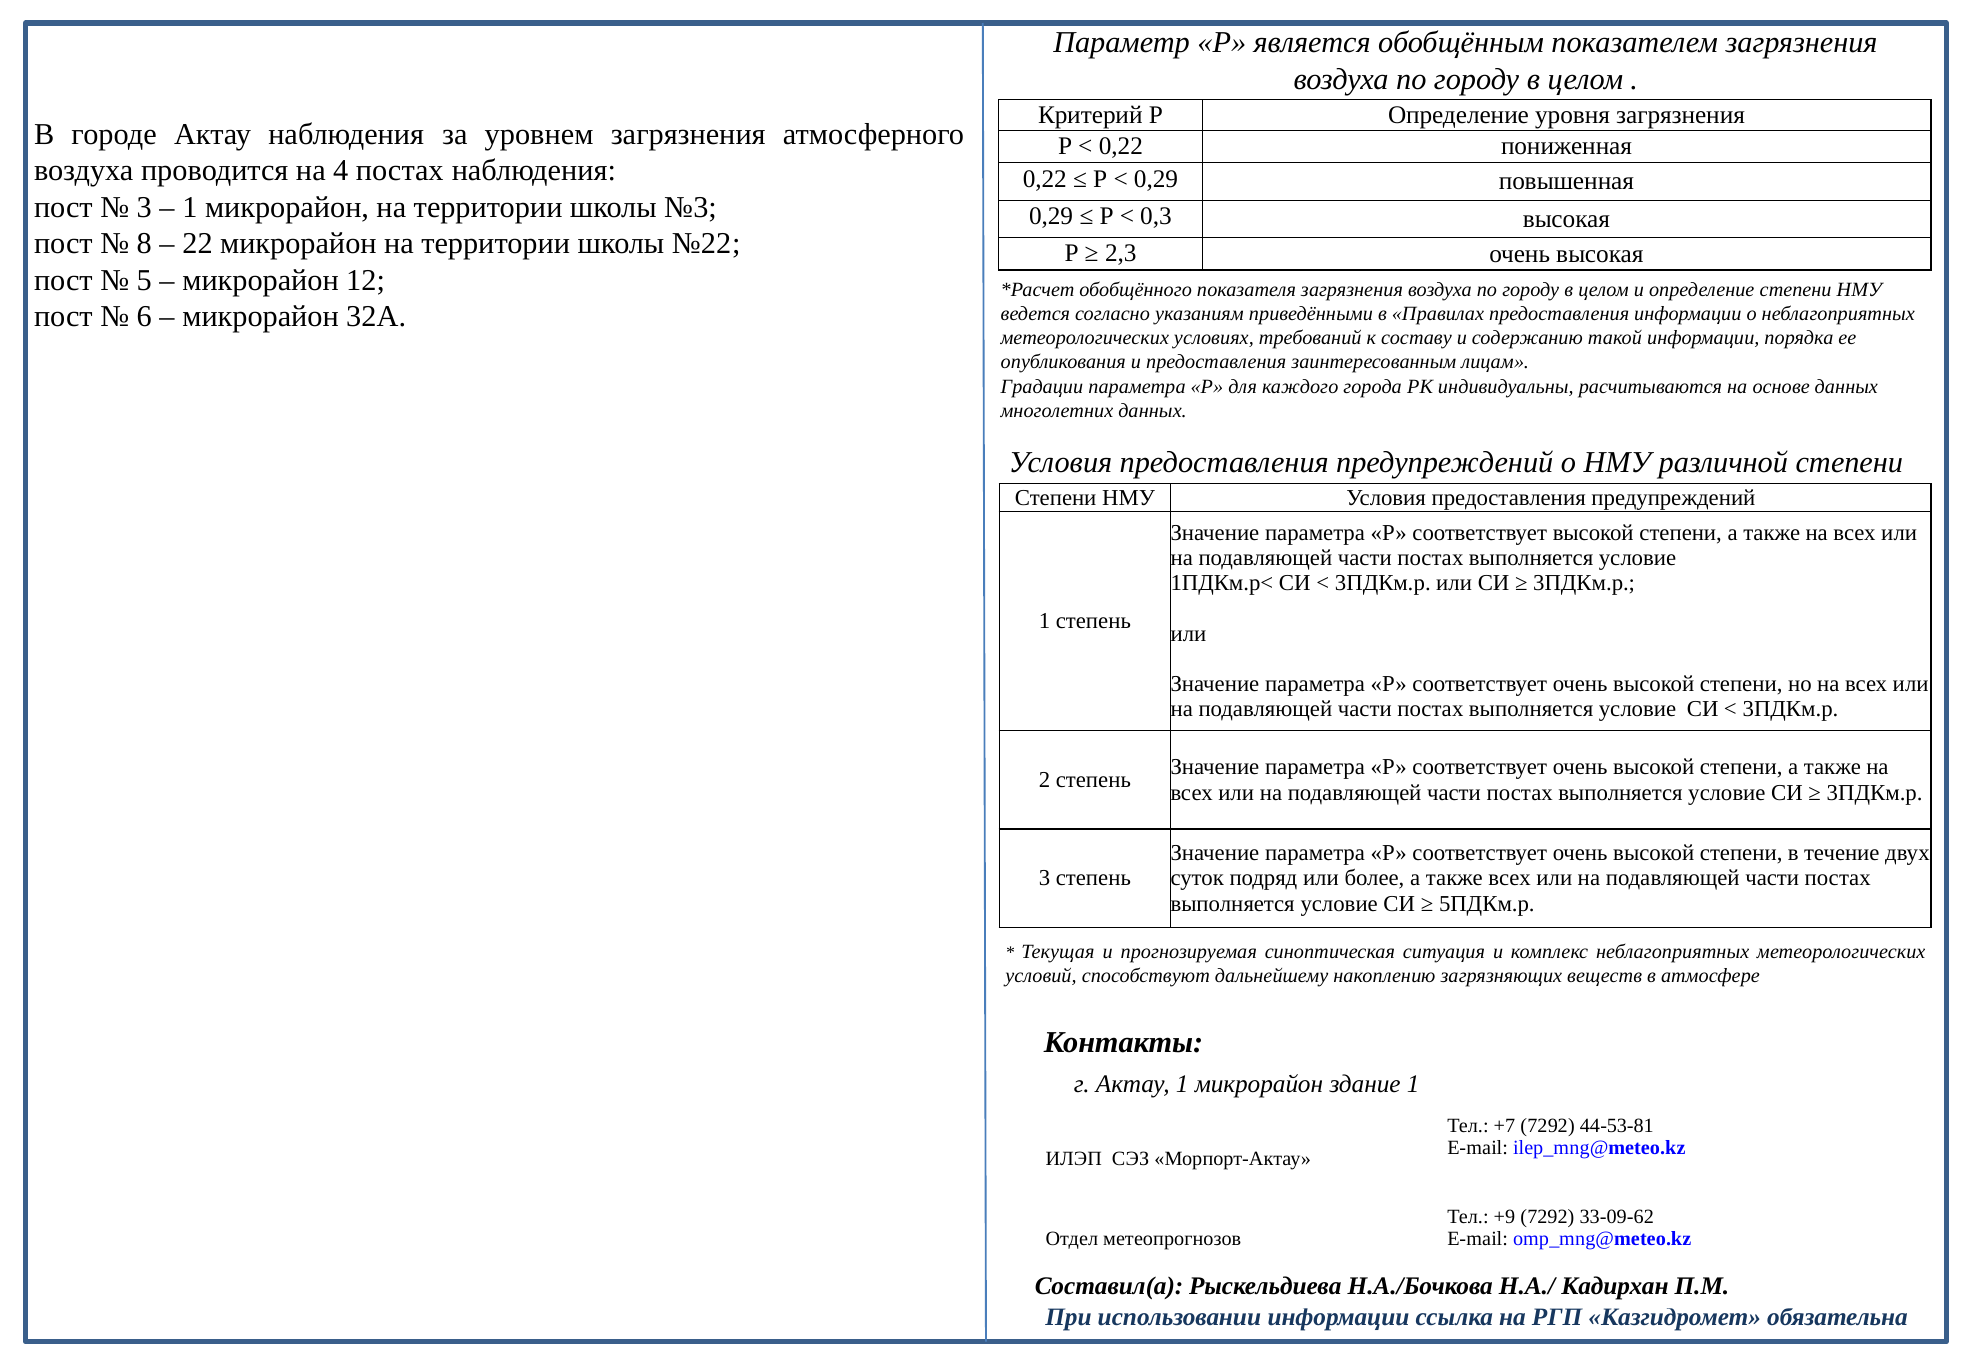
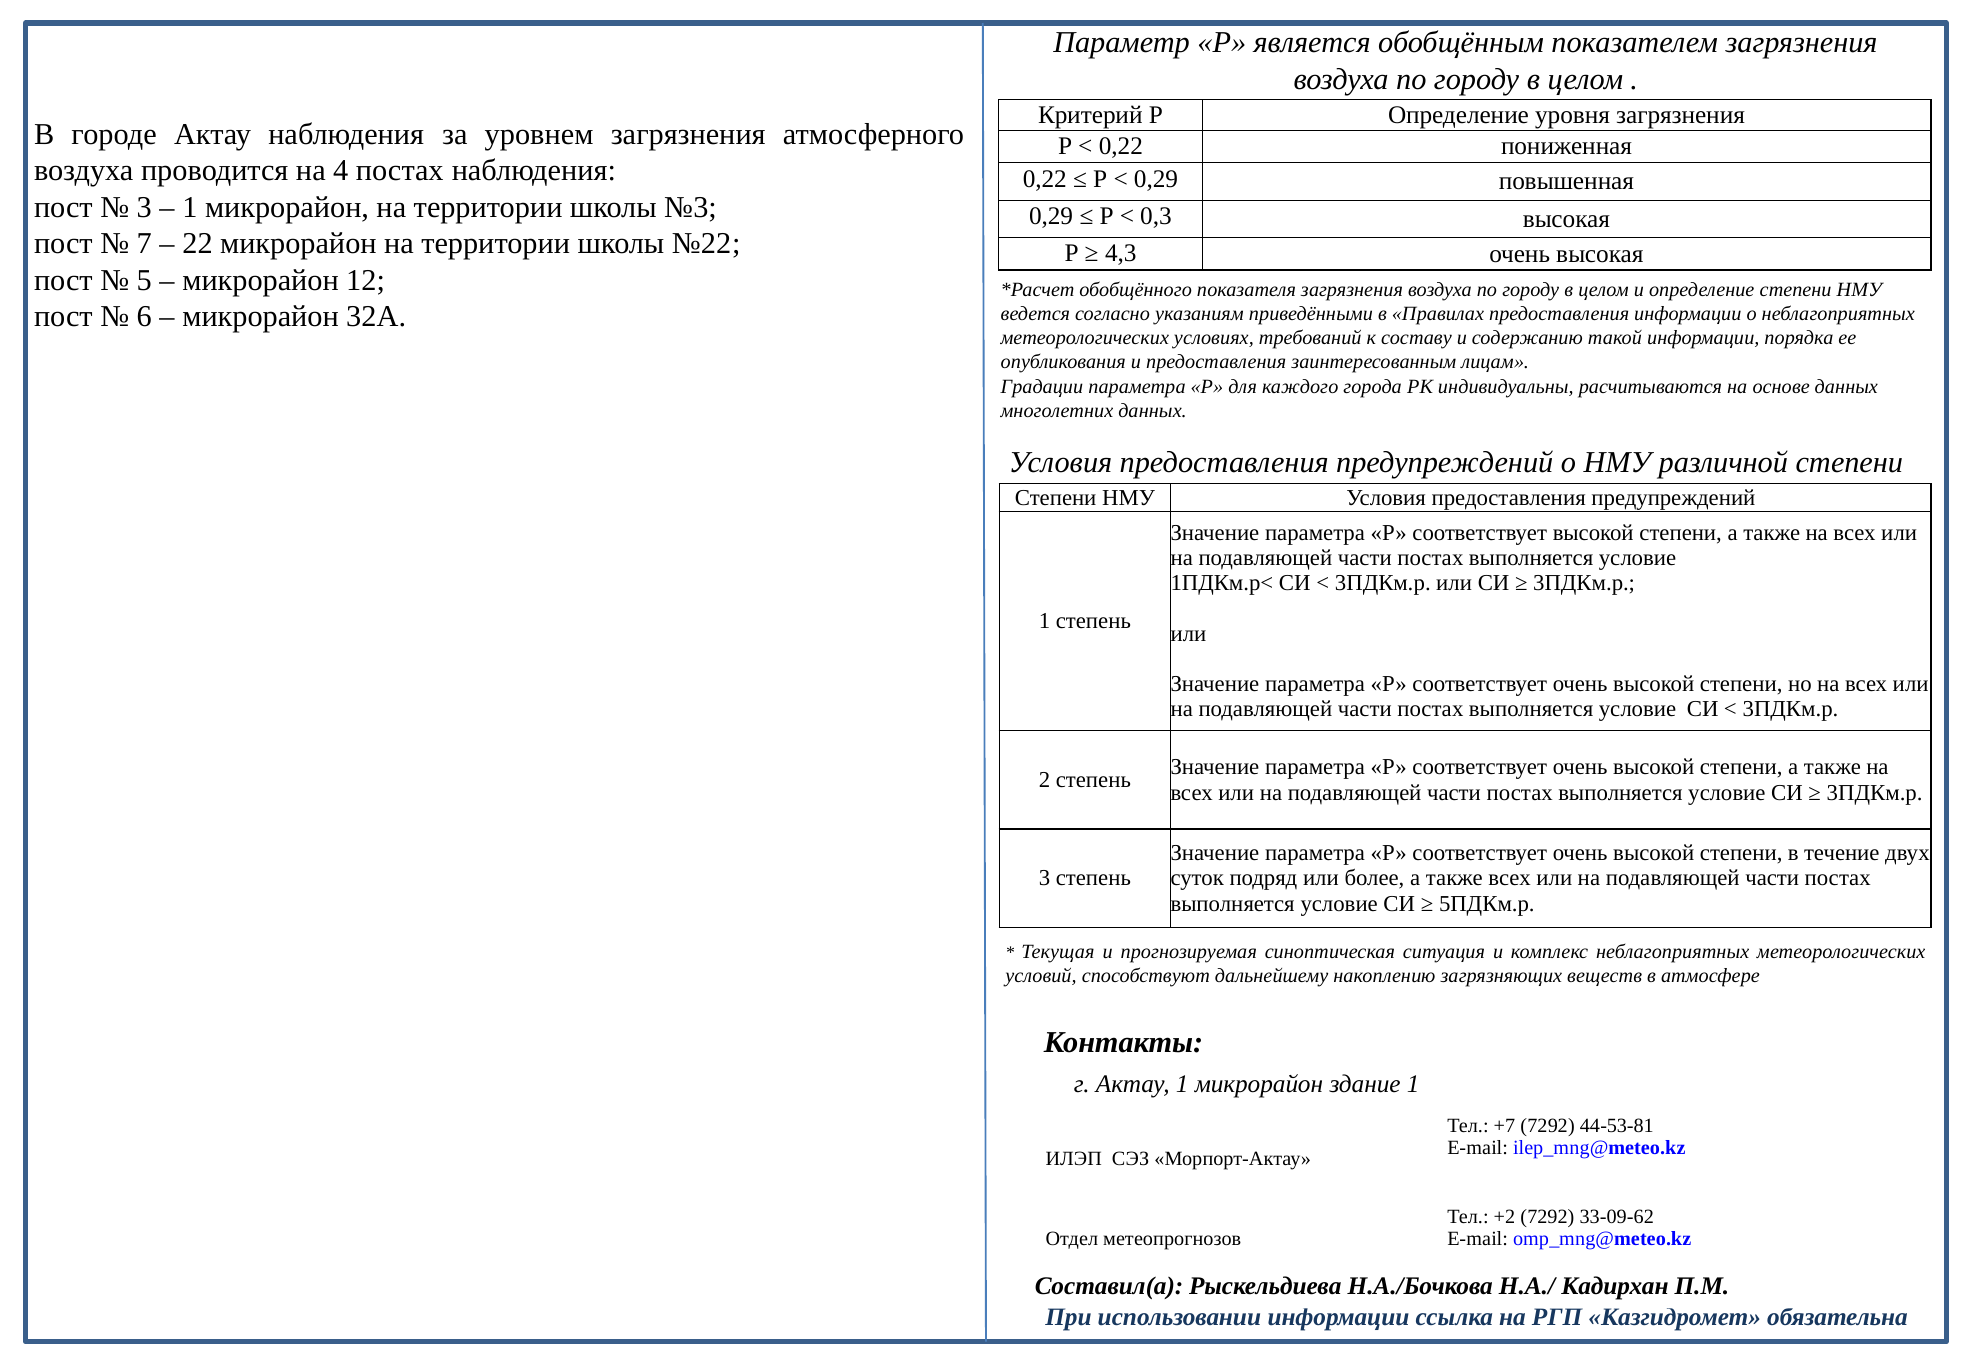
8: 8 -> 7
2,3: 2,3 -> 4,3
+9: +9 -> +2
